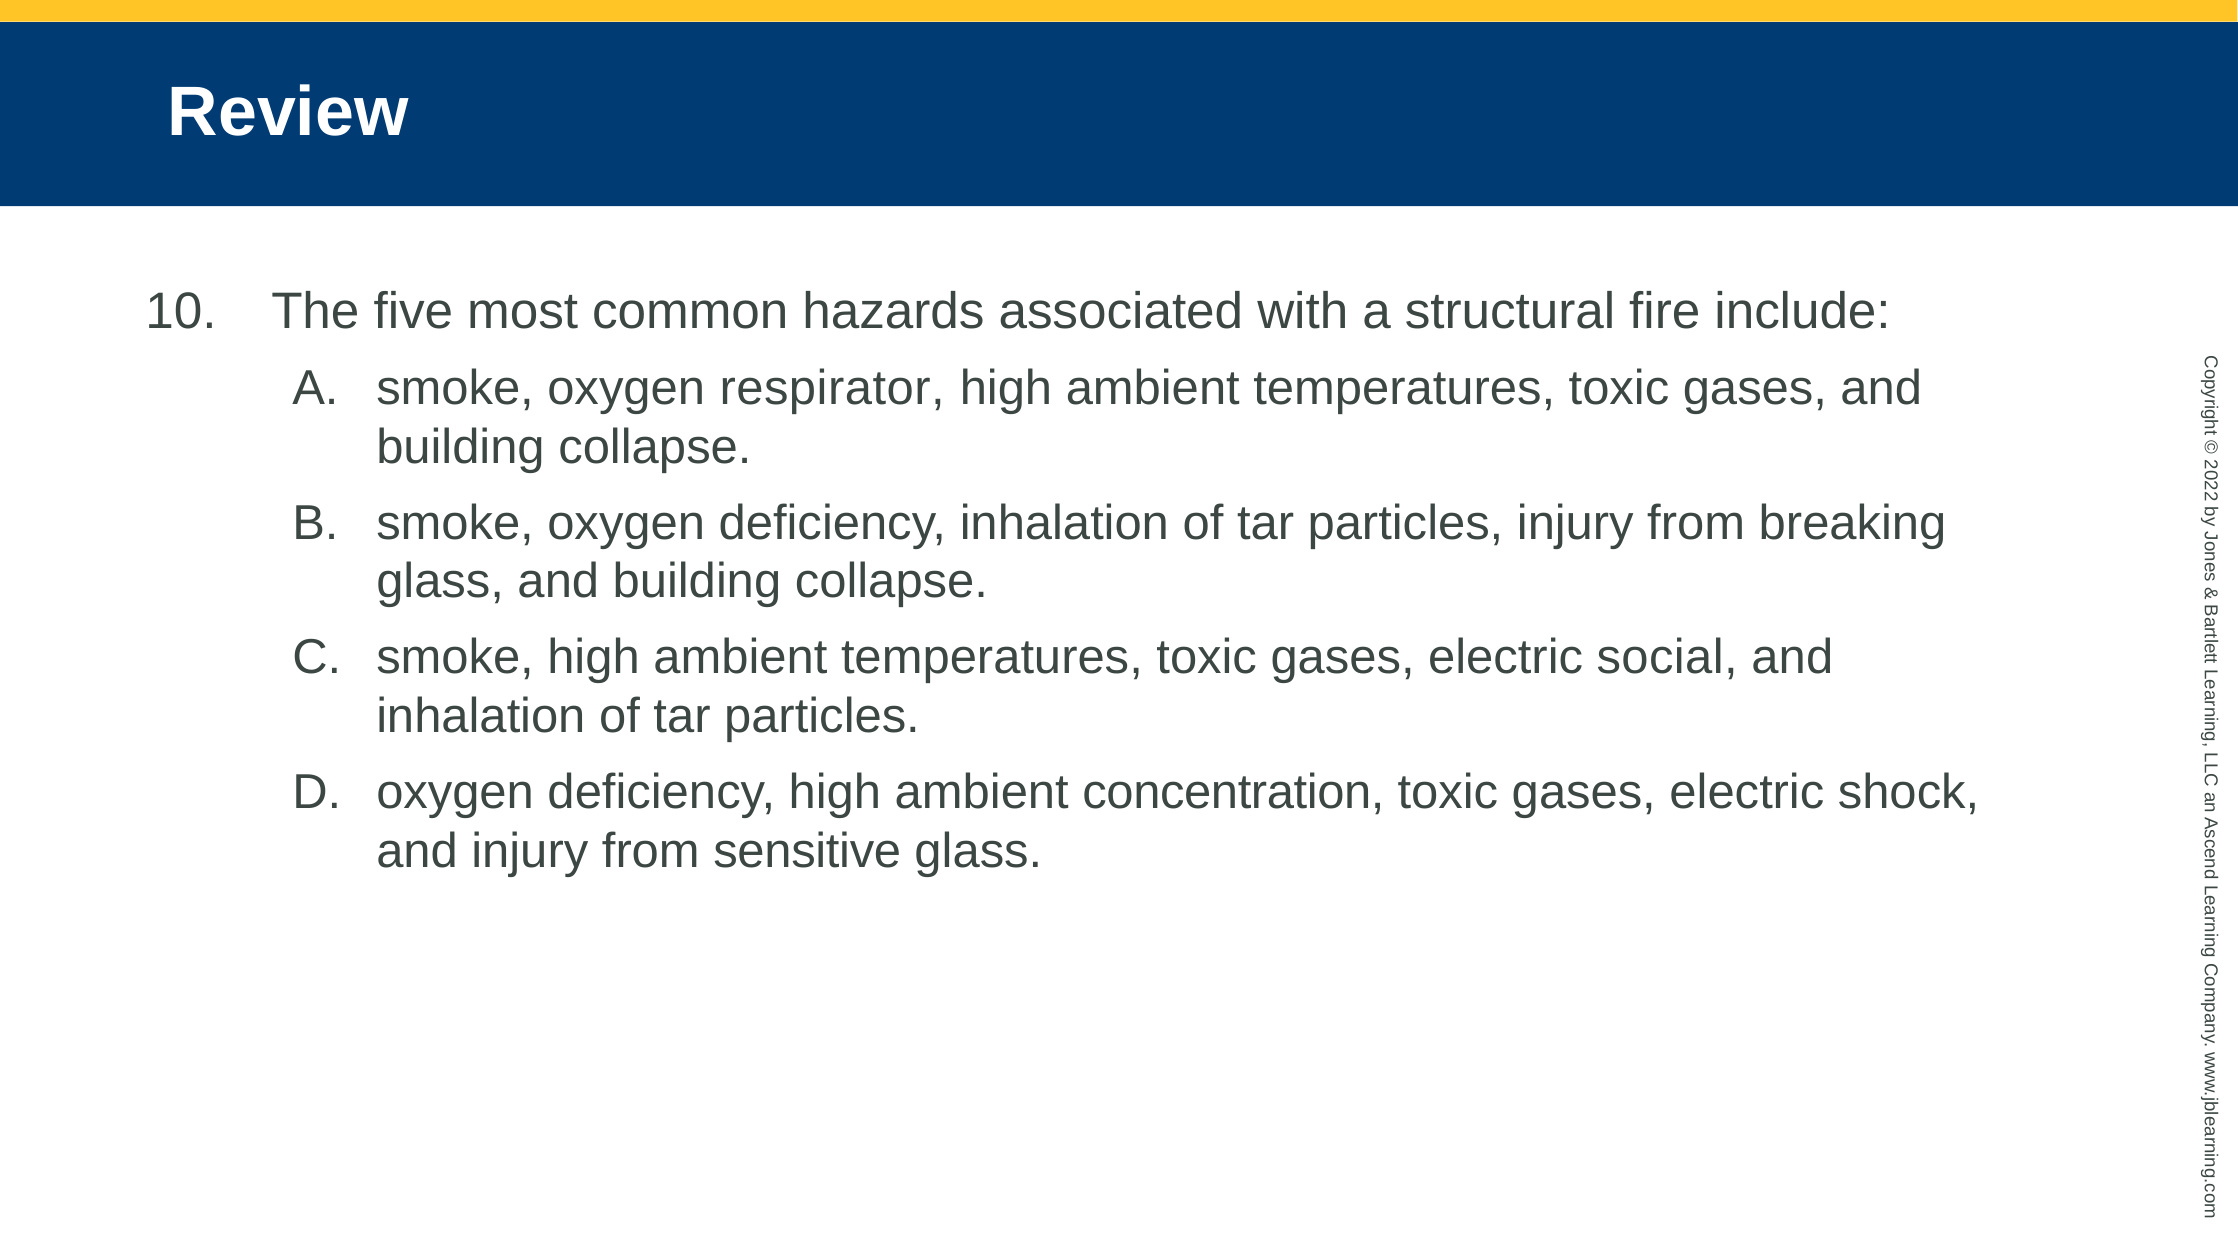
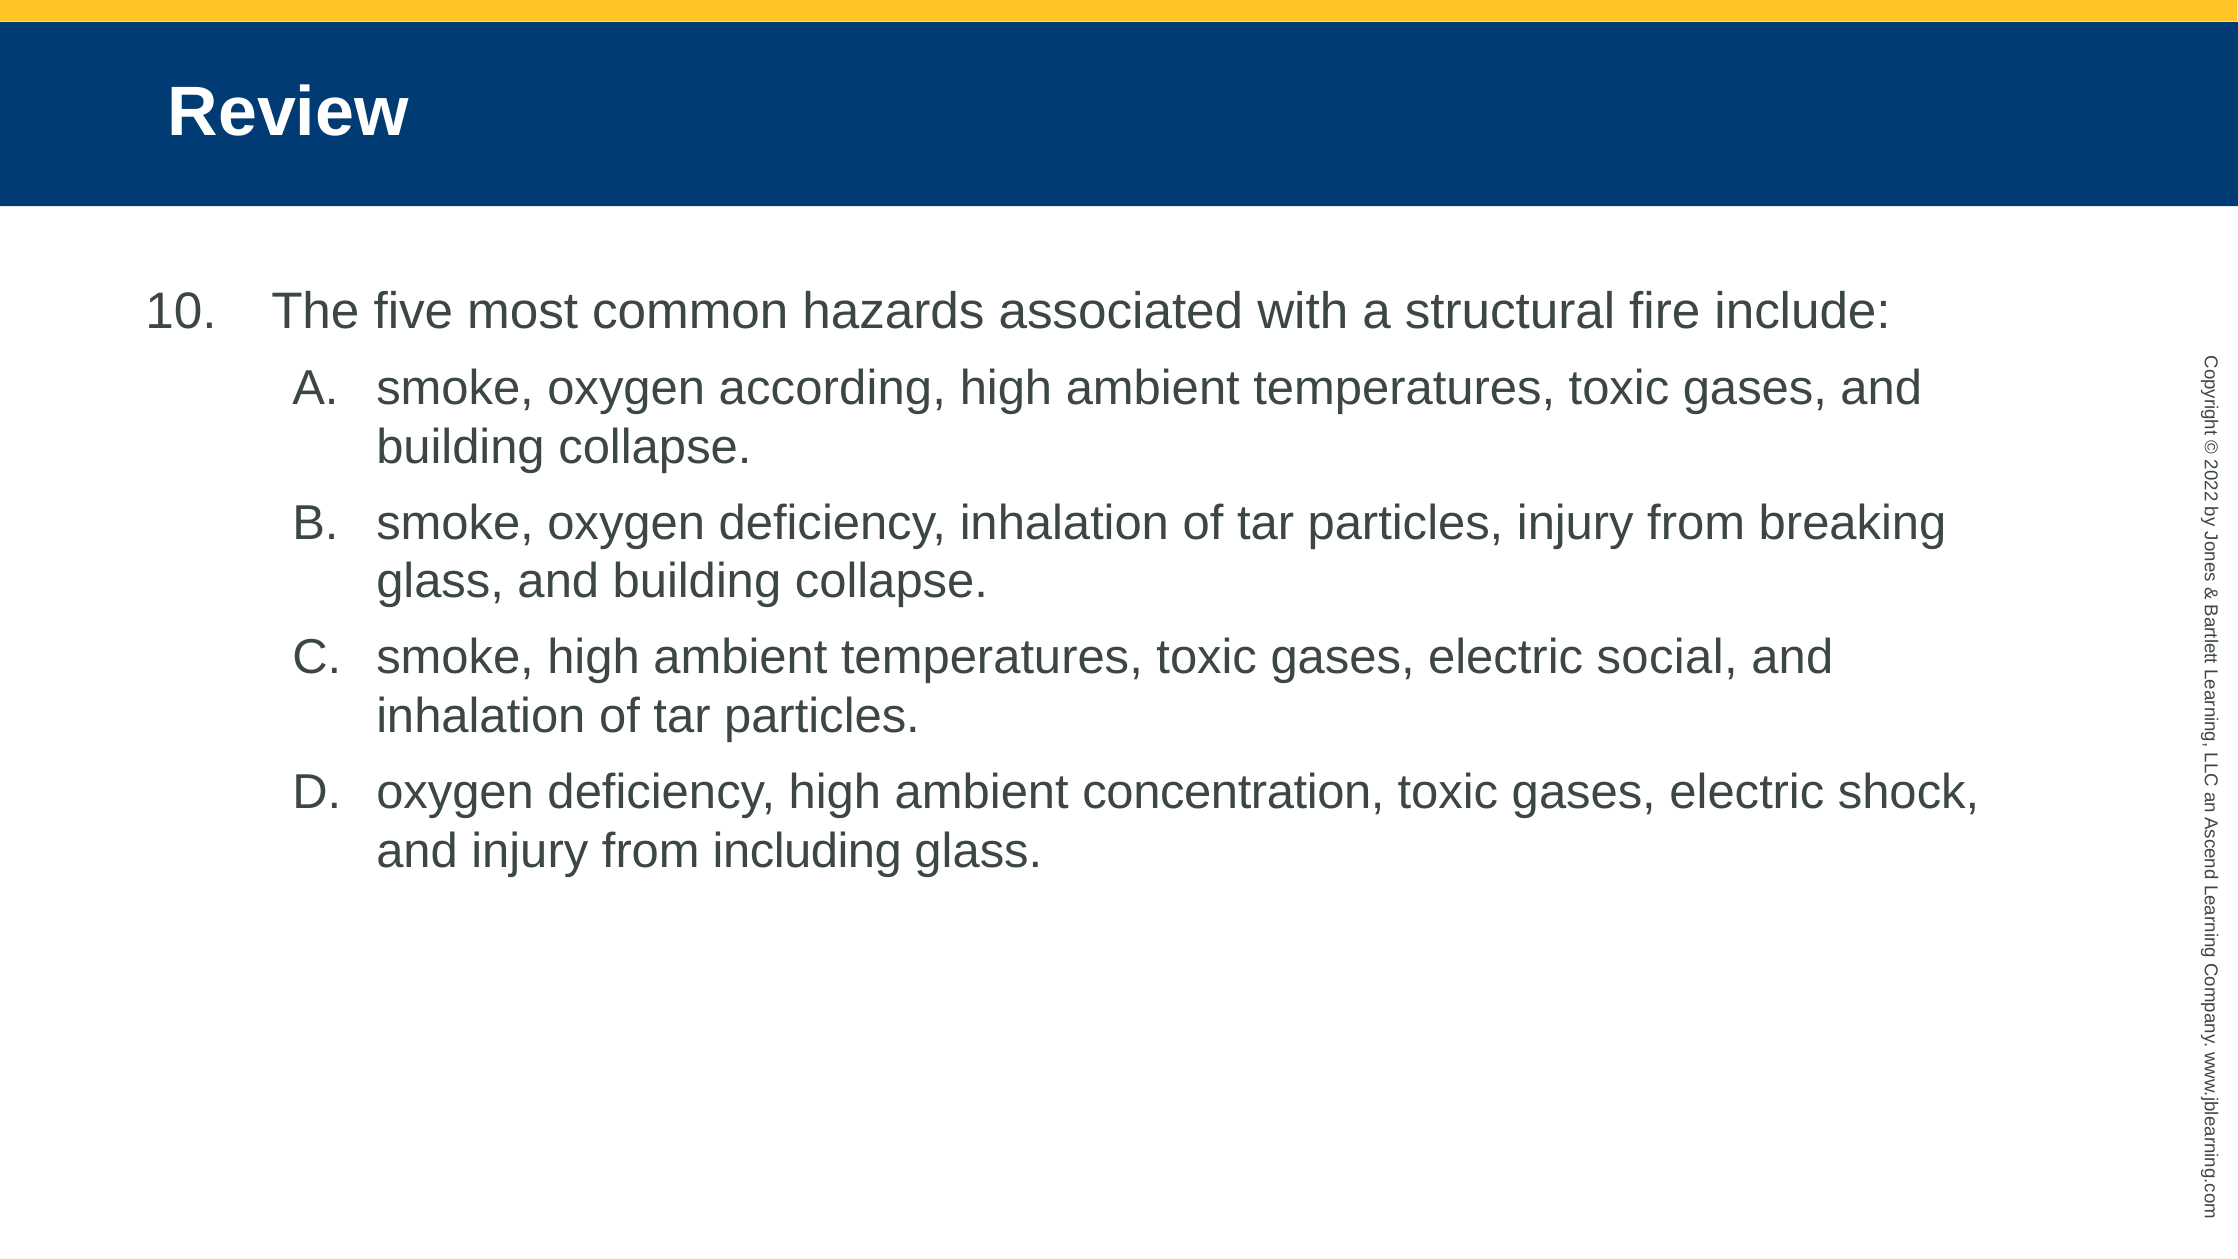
respirator: respirator -> according
sensitive: sensitive -> including
